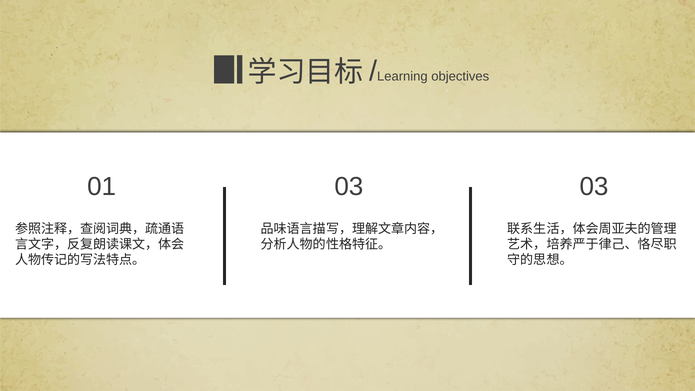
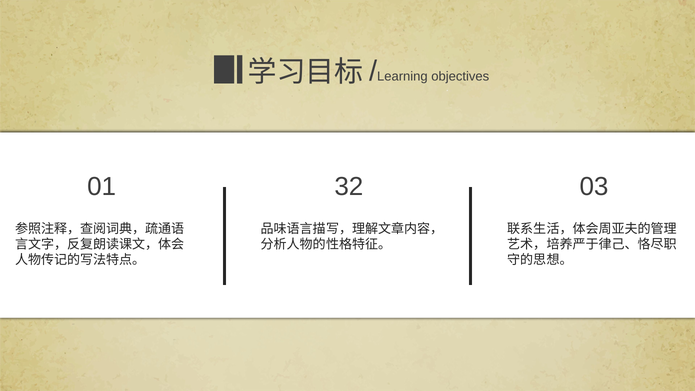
01 03: 03 -> 32
